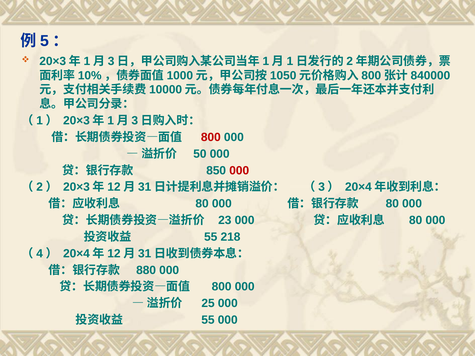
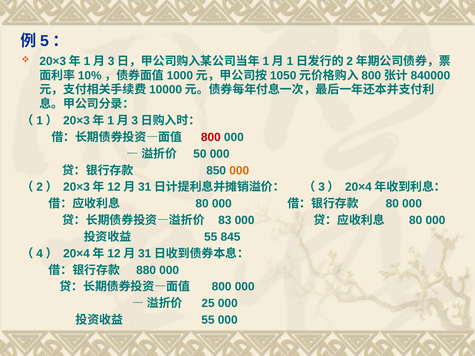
000 at (239, 171) colour: red -> orange
23: 23 -> 83
218: 218 -> 845
